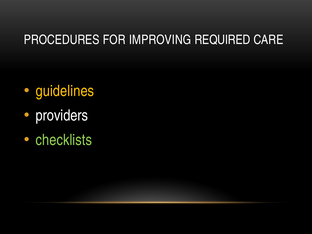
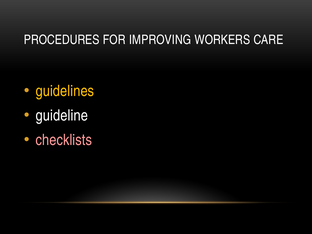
REQUIRED: REQUIRED -> WORKERS
providers: providers -> guideline
checklists colour: light green -> pink
